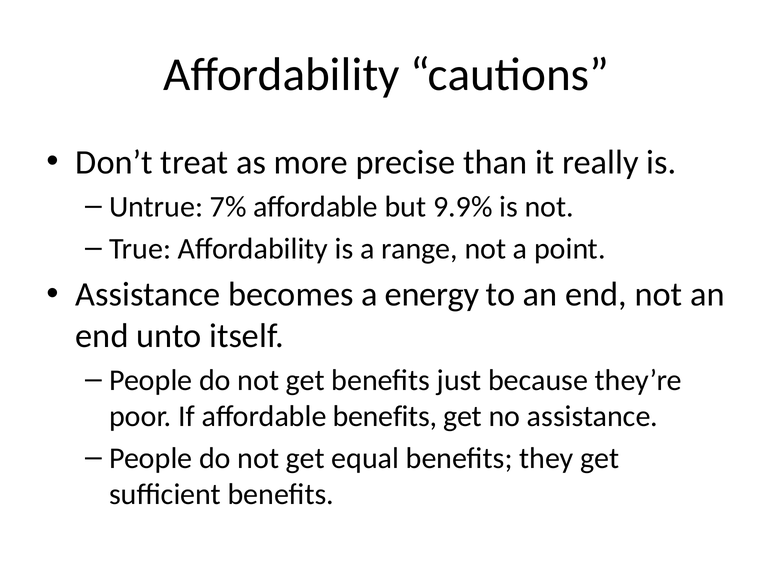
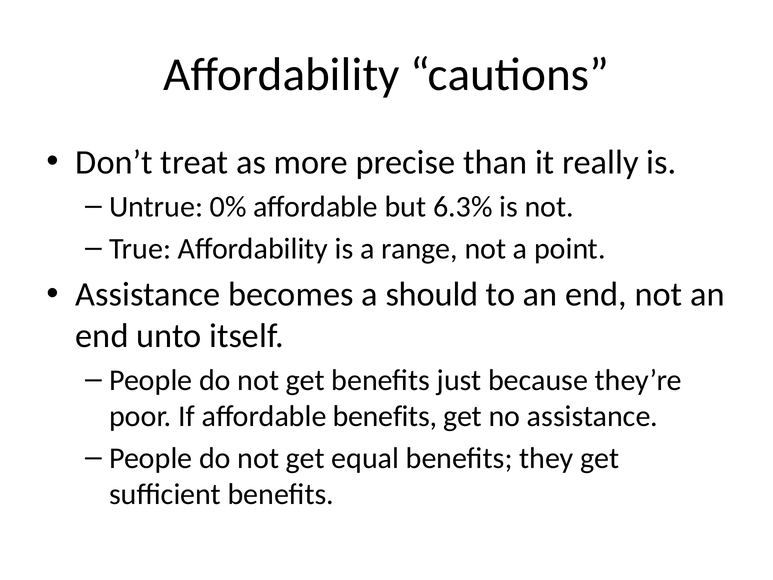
7%: 7% -> 0%
9.9%: 9.9% -> 6.3%
energy: energy -> should
